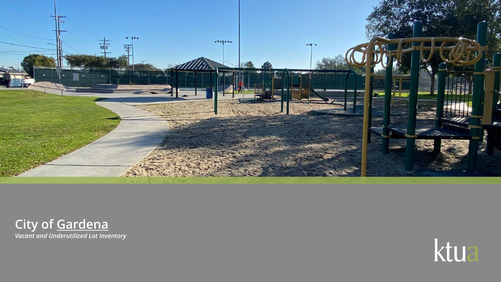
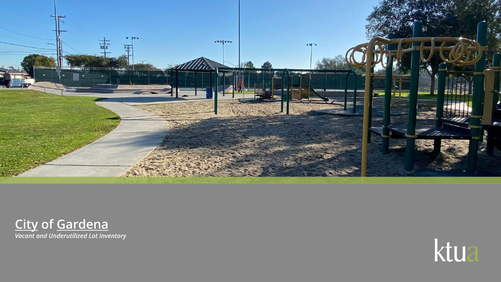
City underline: none -> present
